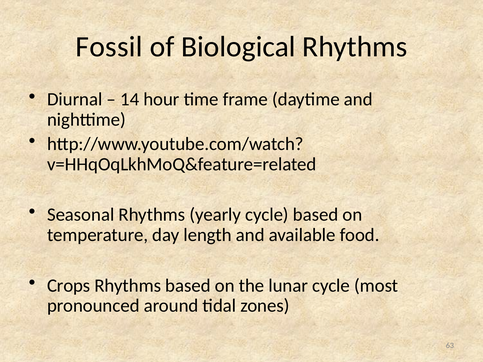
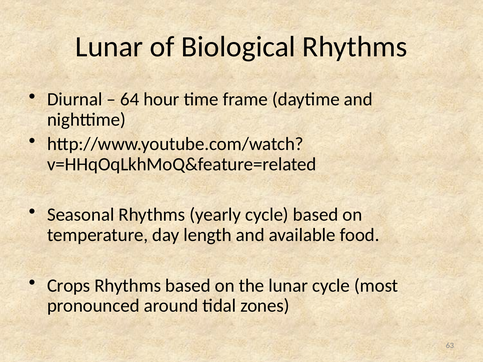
Fossil at (109, 47): Fossil -> Lunar
14: 14 -> 64
